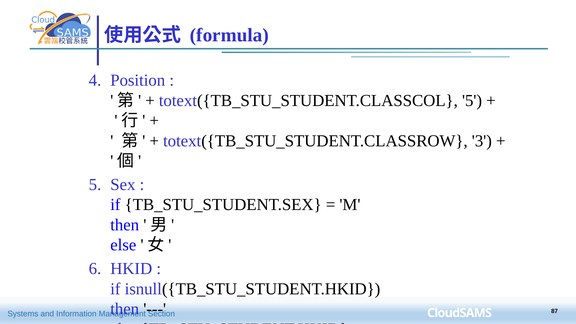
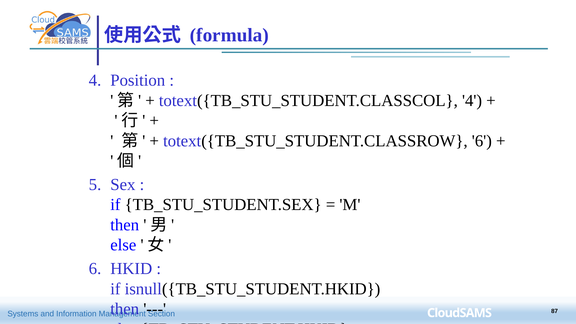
totext({TB_STU_STUDENT.CLASSCOL 5: 5 -> 4
totext({TB_STU_STUDENT.CLASSROW 3: 3 -> 6
